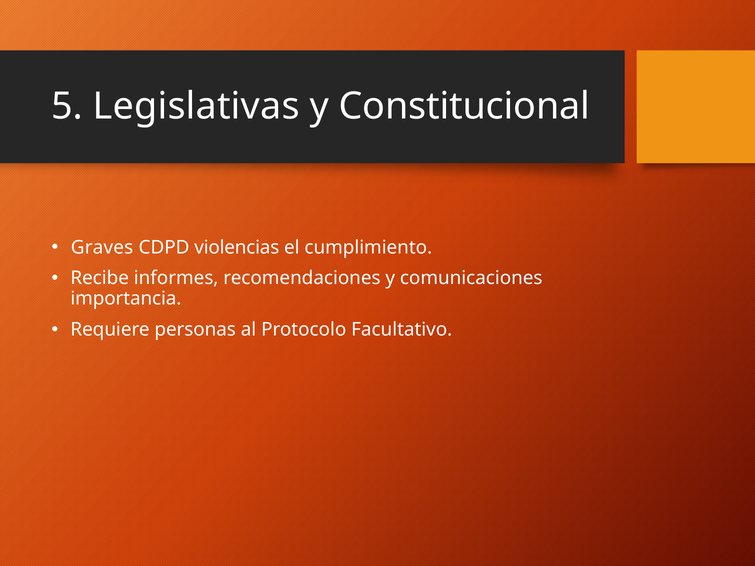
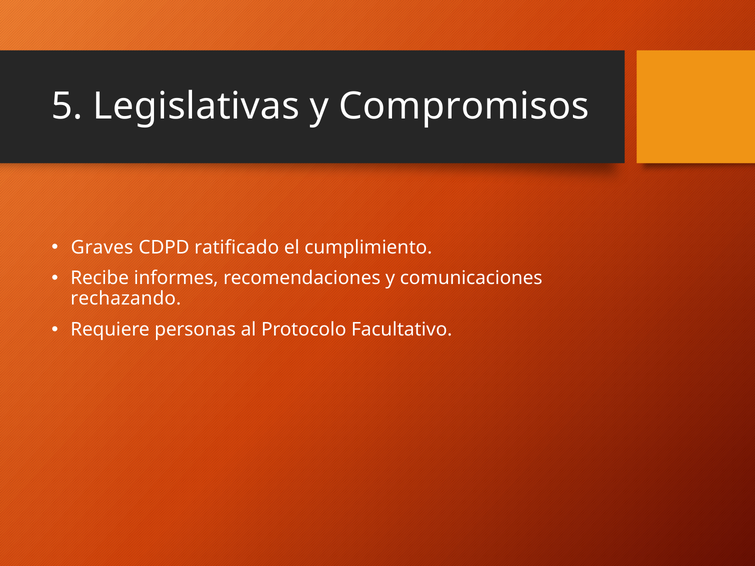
Constitucional: Constitucional -> Compromisos
violencias: violencias -> ratificado
importancia: importancia -> rechazando
